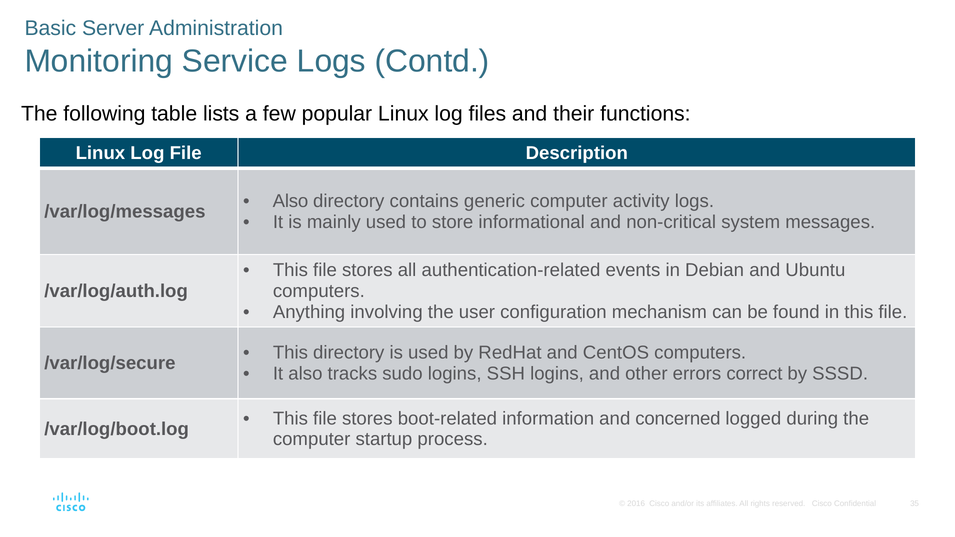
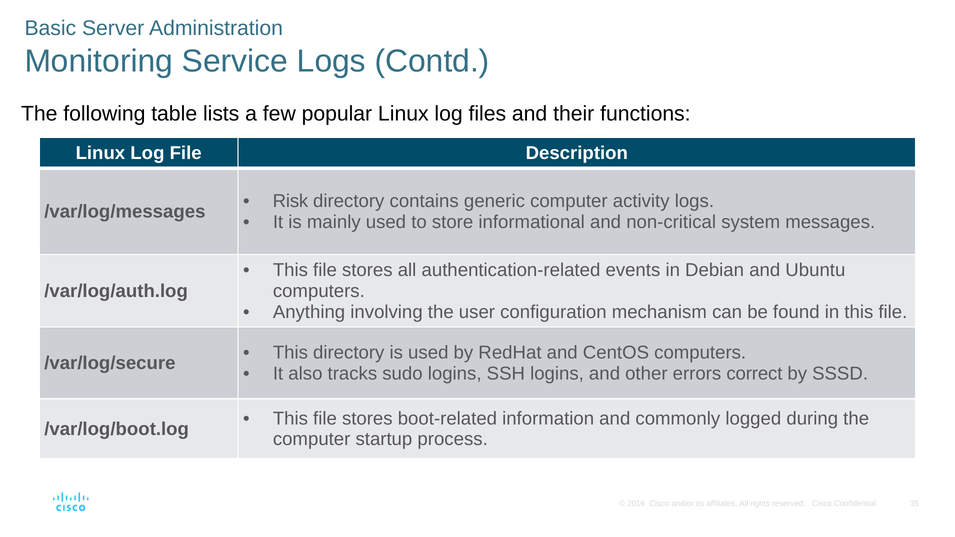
Also at (291, 201): Also -> Risk
concerned: concerned -> commonly
